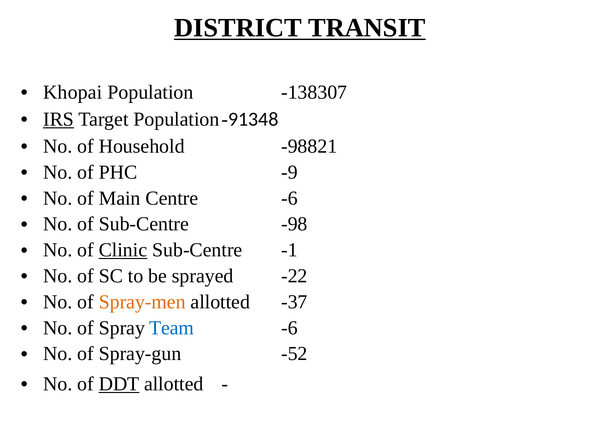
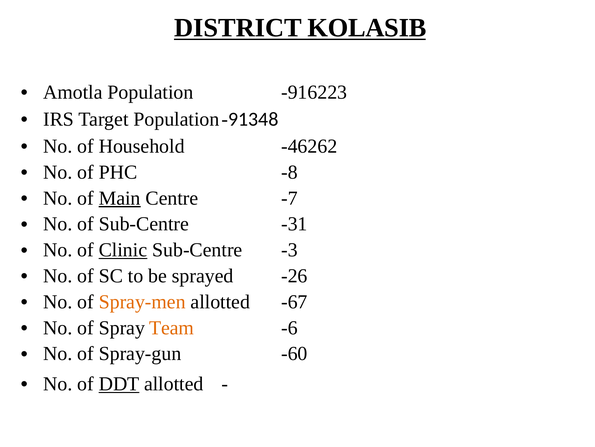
TRANSIT: TRANSIT -> KOLASIB
Khopai: Khopai -> Amotla
-138307: -138307 -> -916223
IRS underline: present -> none
-98821: -98821 -> -46262
-9: -9 -> -8
Main underline: none -> present
Centre -6: -6 -> -7
-98: -98 -> -31
-1: -1 -> -3
-22: -22 -> -26
-37: -37 -> -67
Team colour: blue -> orange
-52: -52 -> -60
